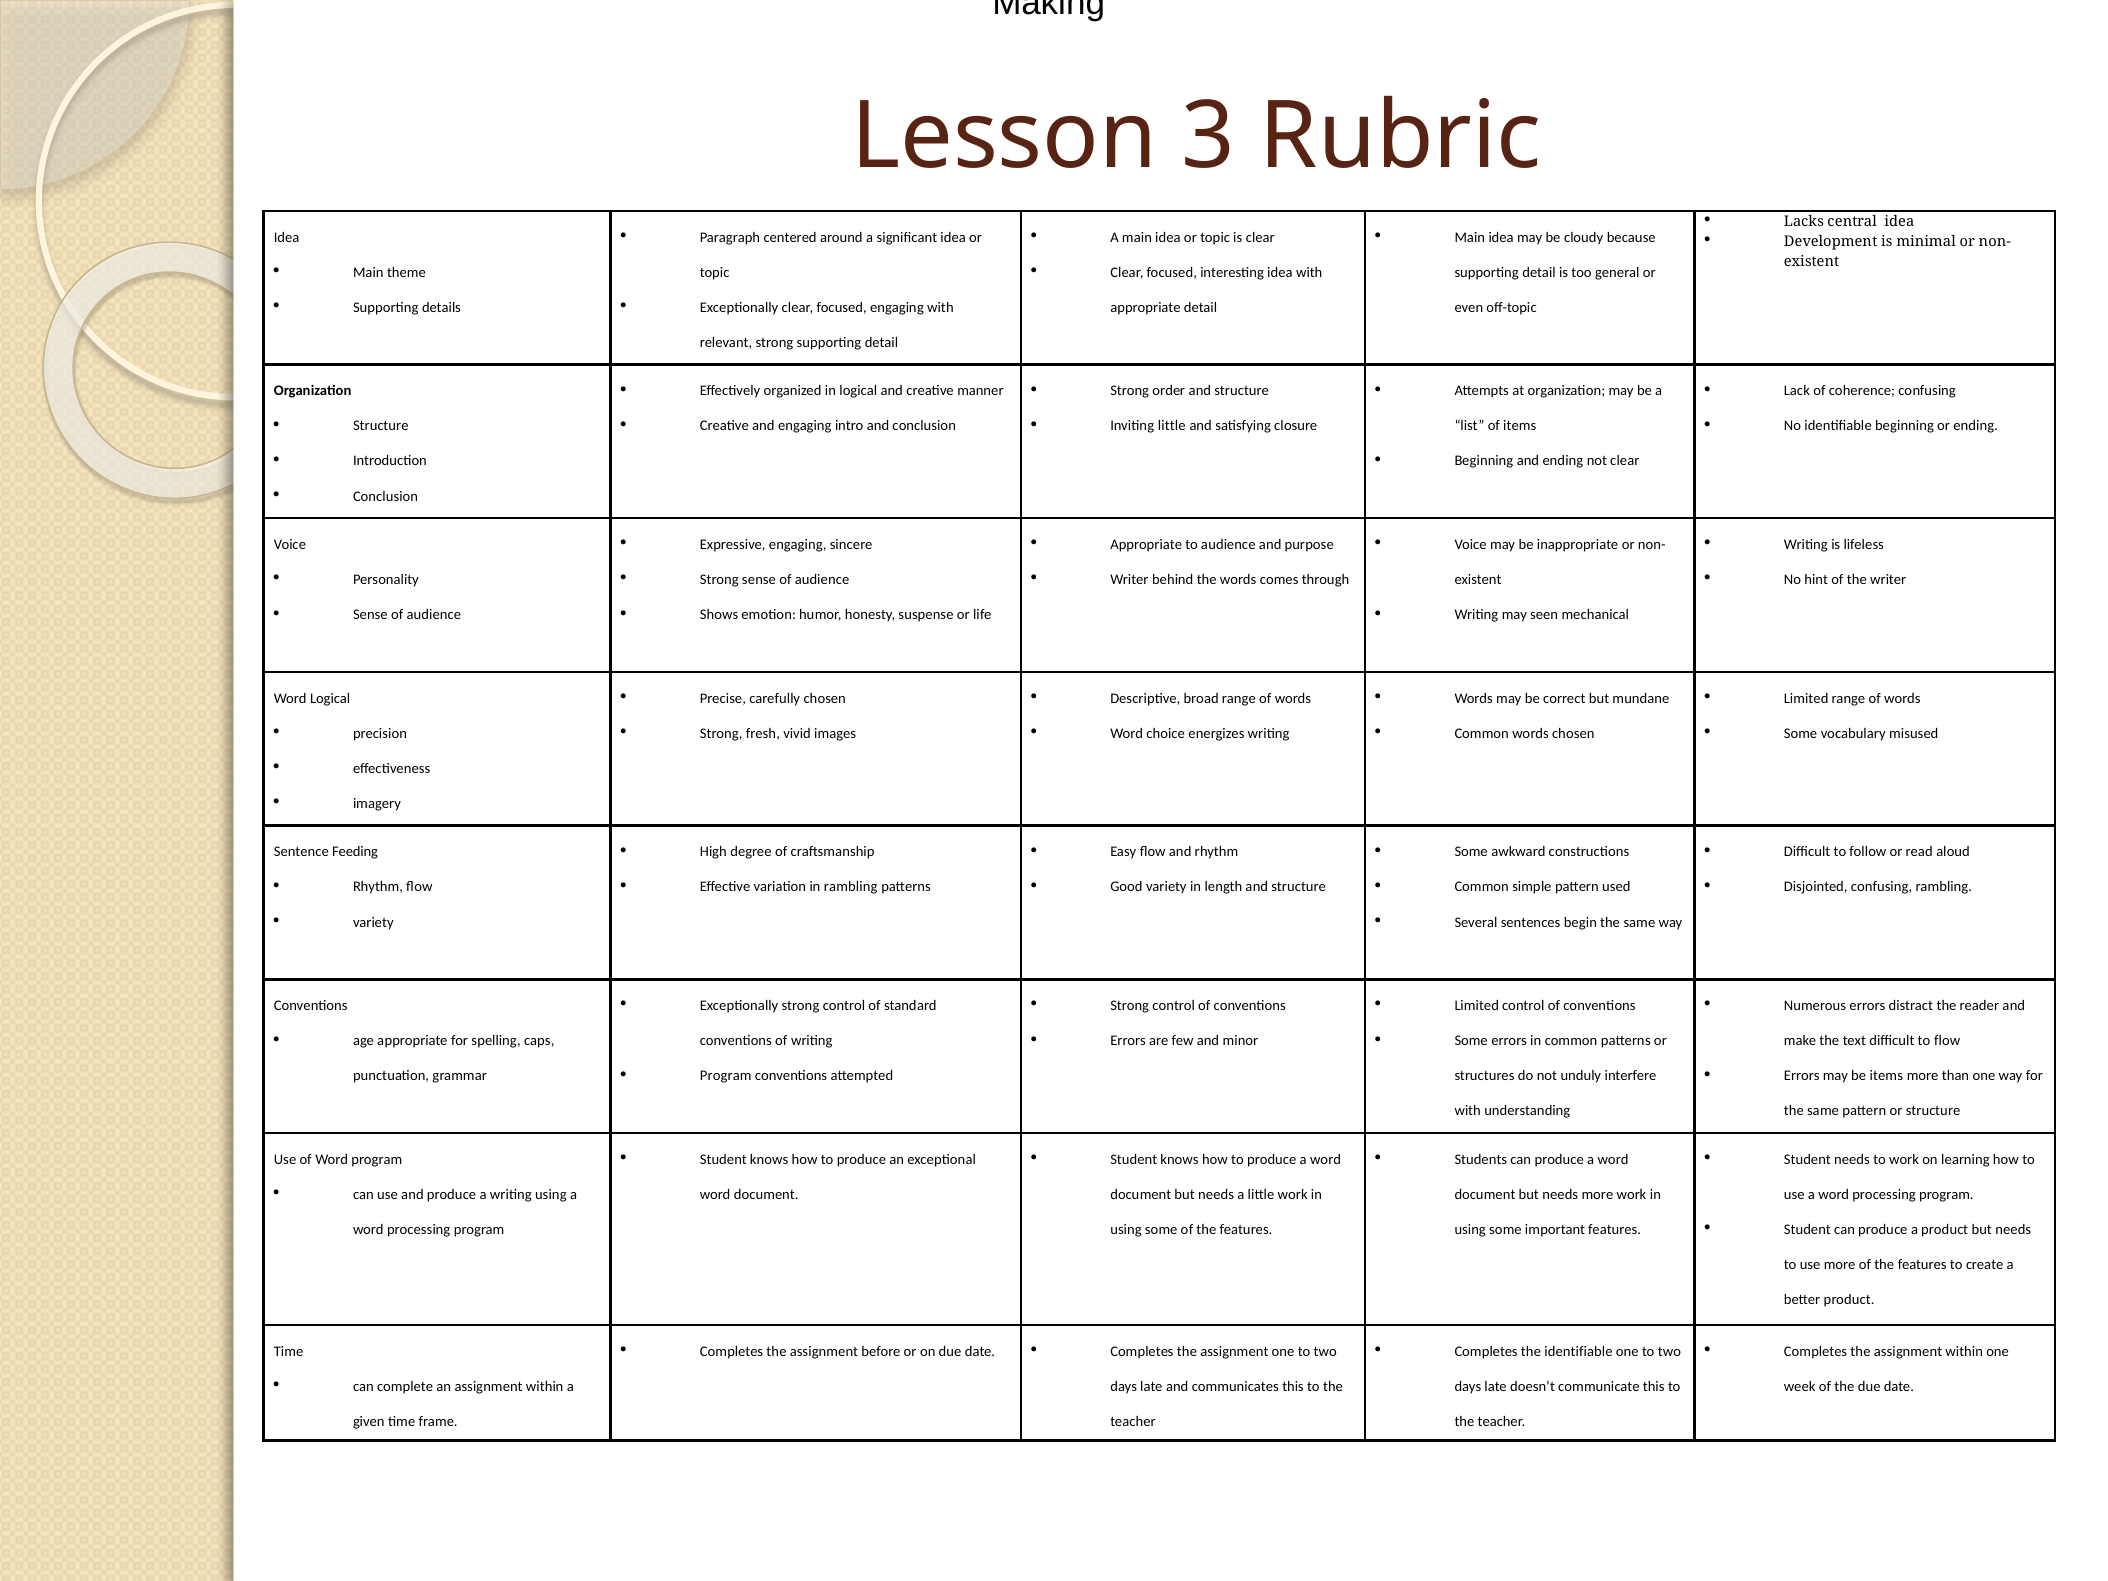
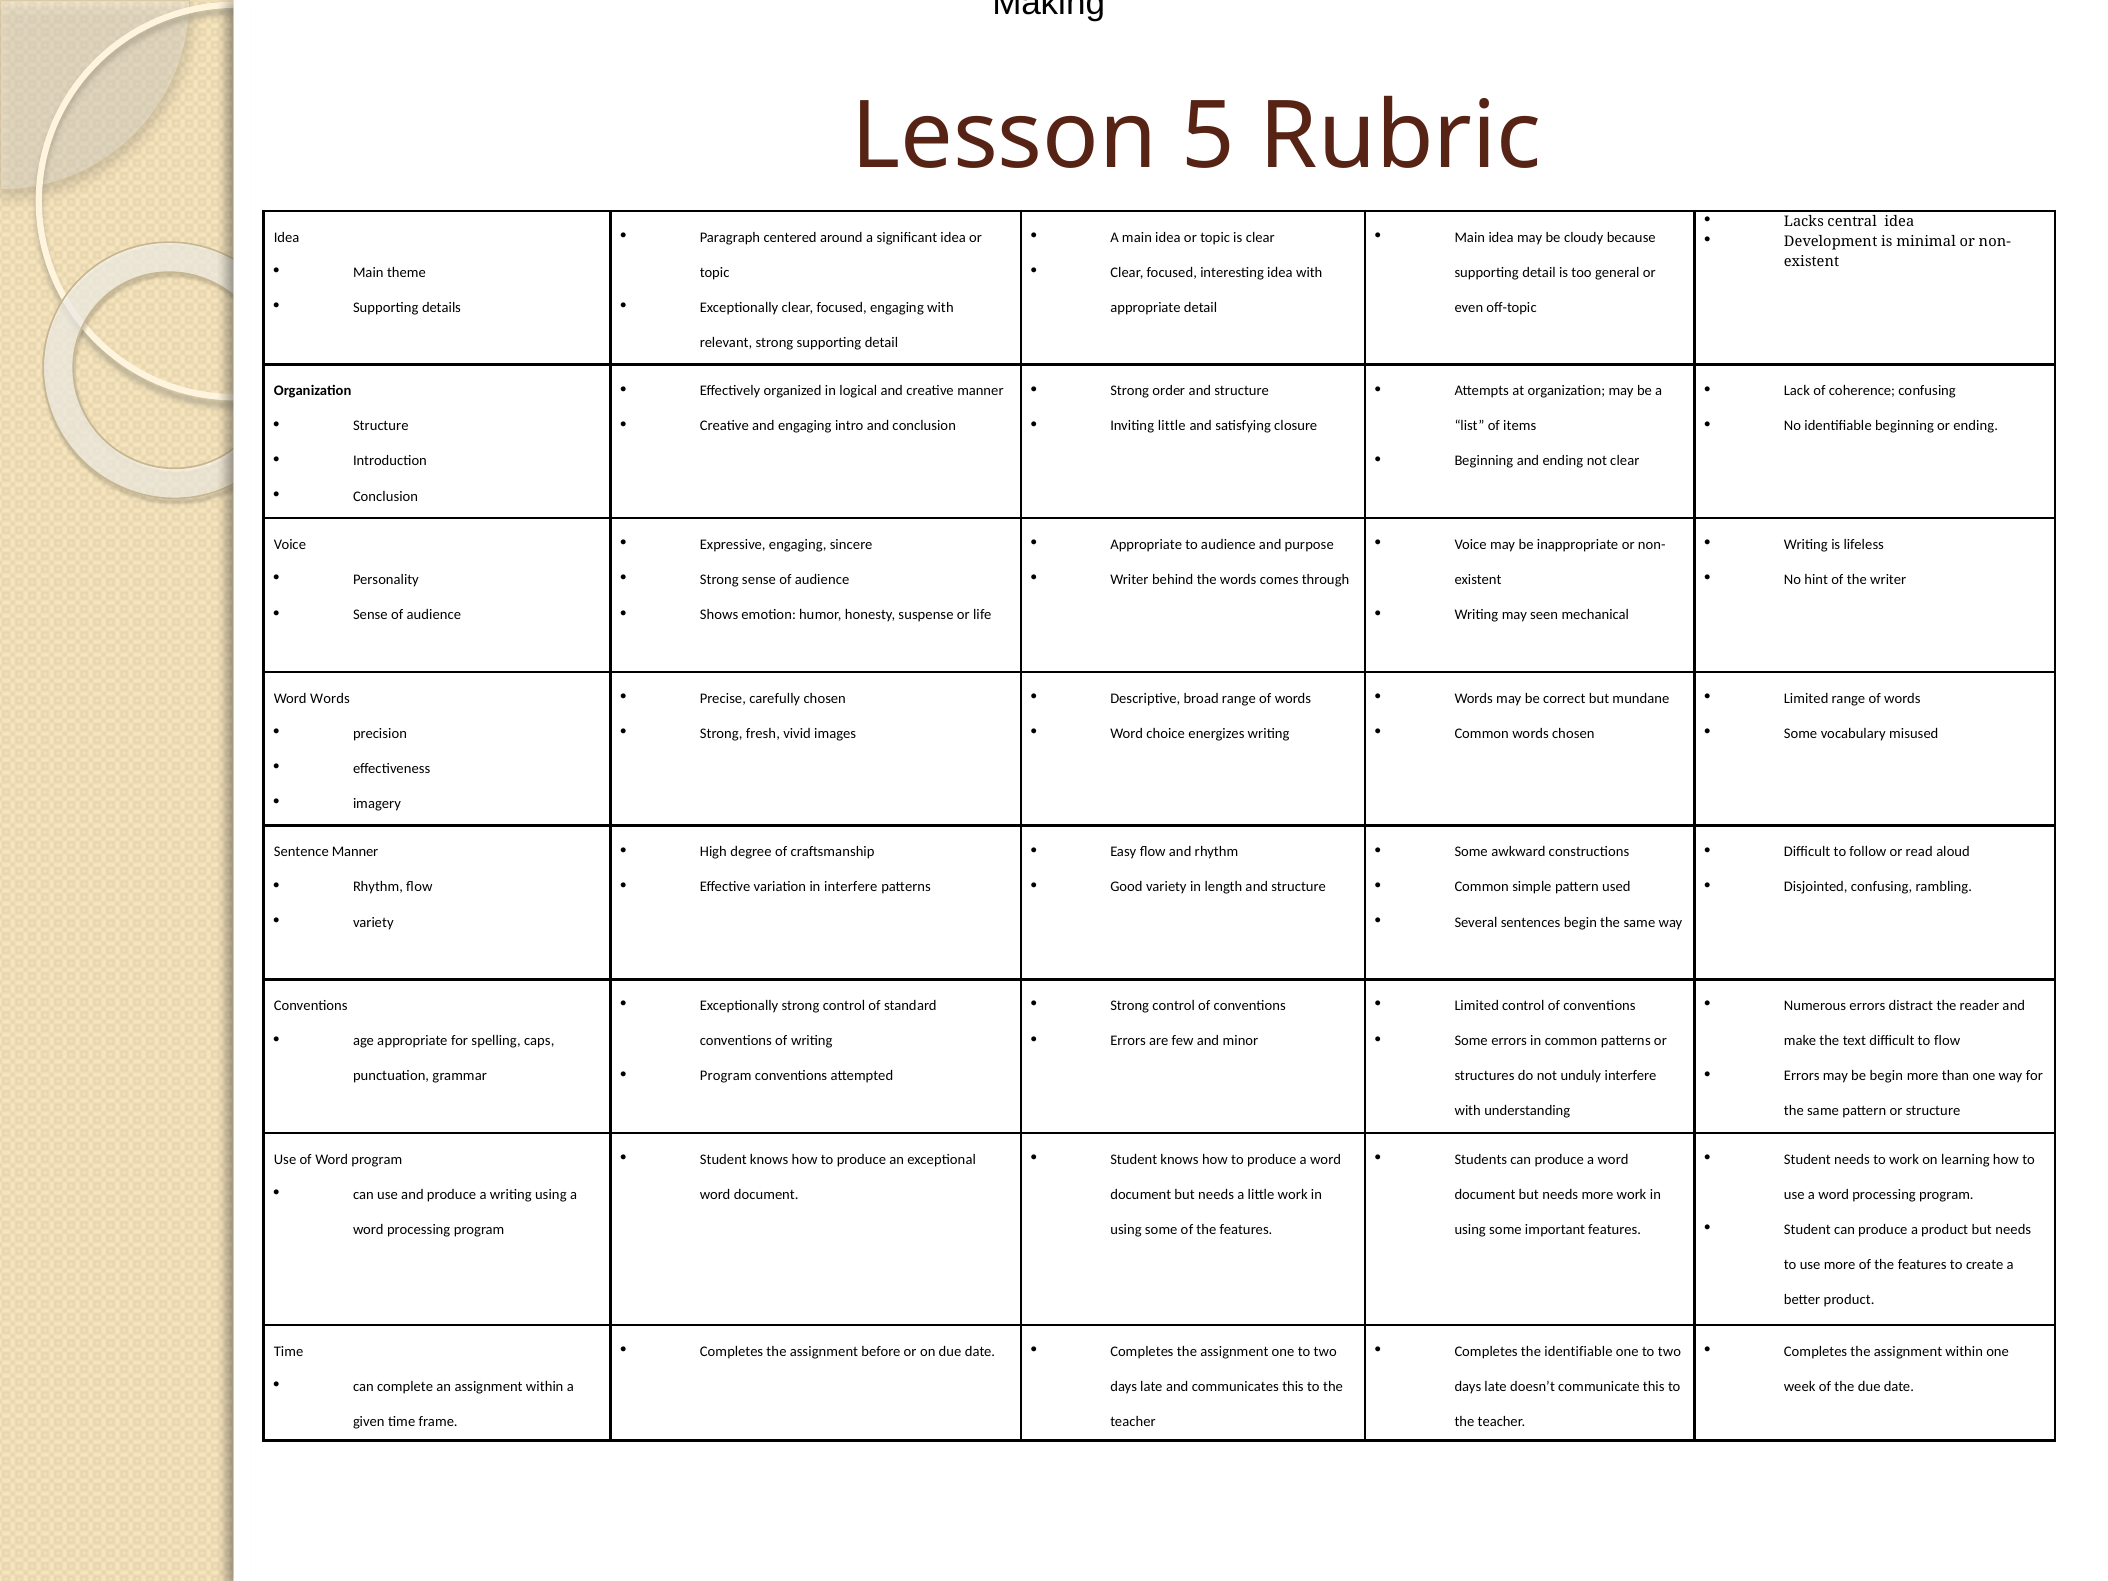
3: 3 -> 5
Word Logical: Logical -> Words
Sentence Feeding: Feeding -> Manner
in rambling: rambling -> interfere
be items: items -> begin
